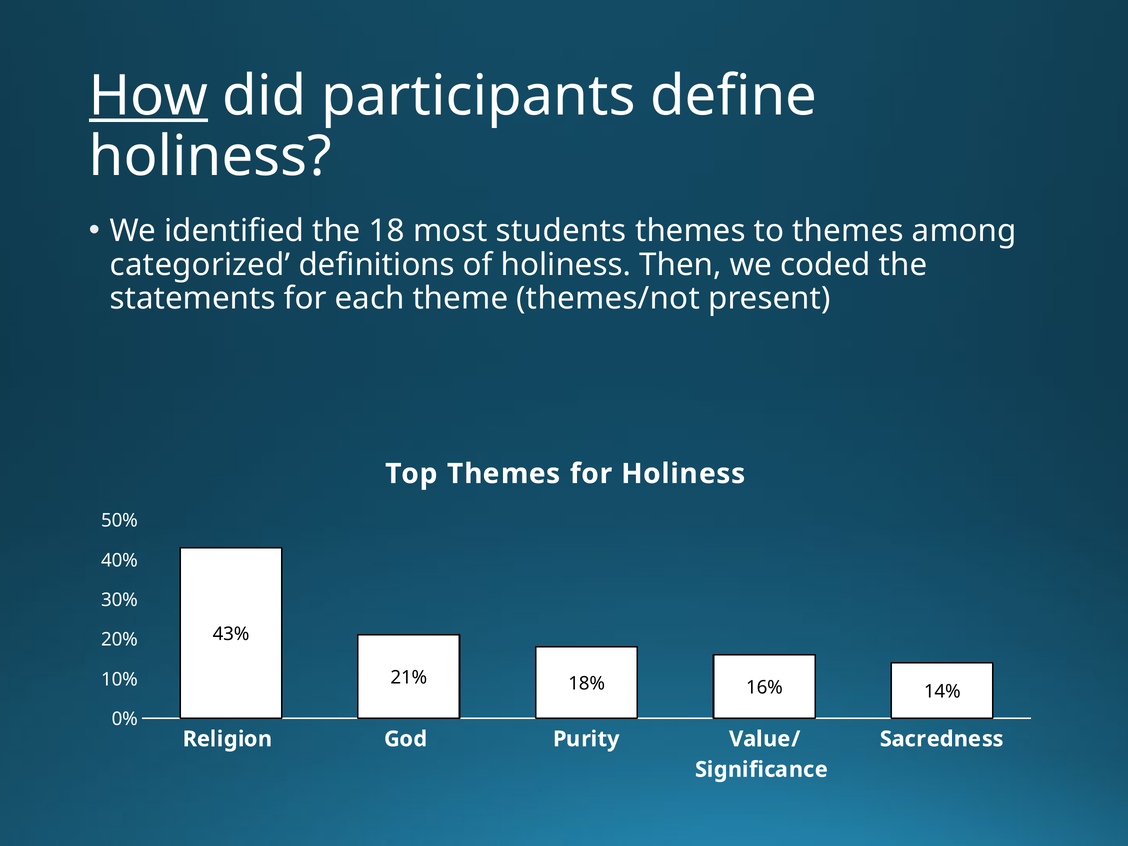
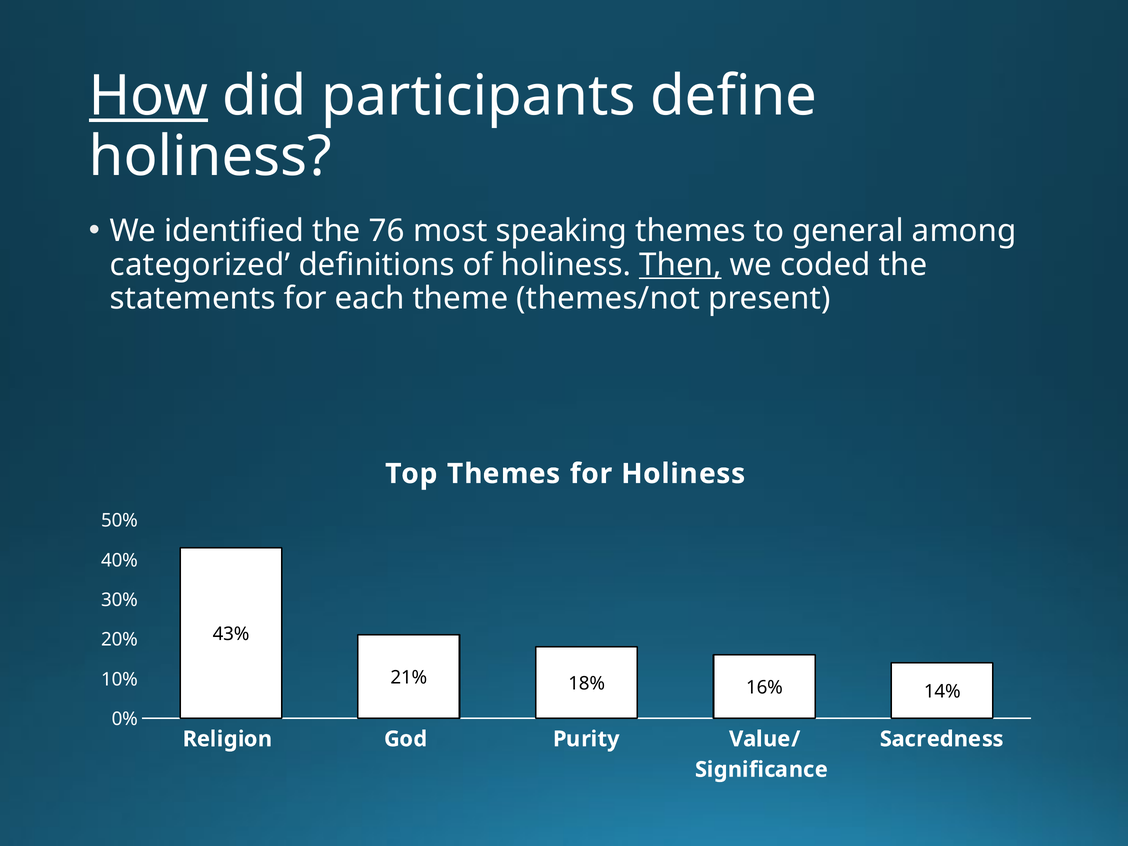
18: 18 -> 76
students: students -> speaking
to themes: themes -> general
Then underline: none -> present
